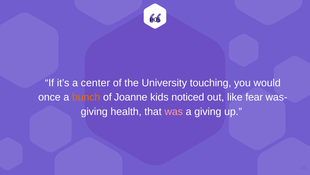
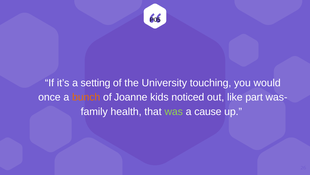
center: center -> setting
fear: fear -> part
giving at (94, 111): giving -> family
was colour: pink -> light green
a giving: giving -> cause
